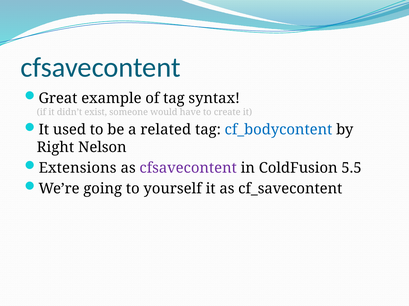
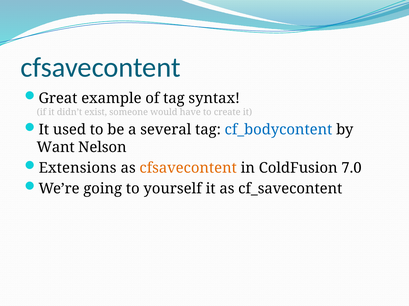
related: related -> several
Right: Right -> Want
cfsavecontent at (188, 168) colour: purple -> orange
5.5: 5.5 -> 7.0
